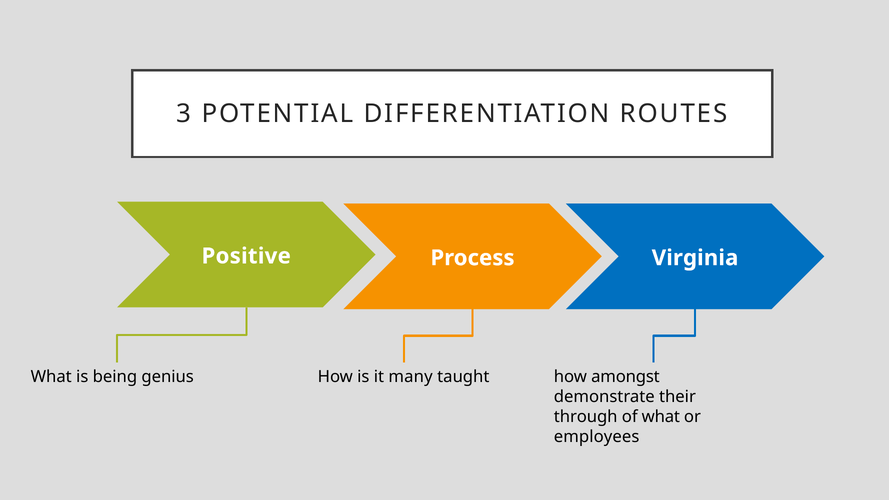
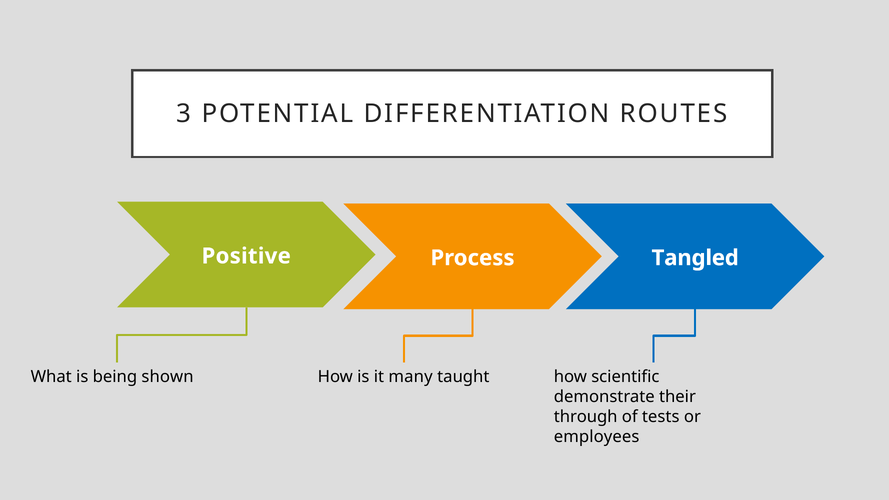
Virginia: Virginia -> Tangled
genius: genius -> shown
amongst: amongst -> scientific
of what: what -> tests
